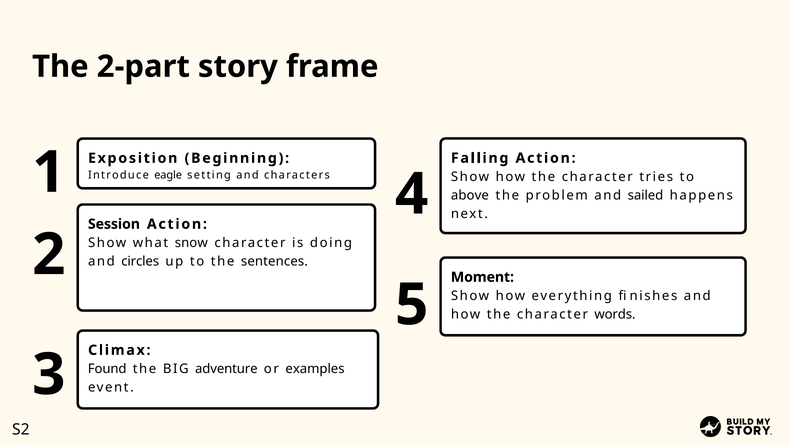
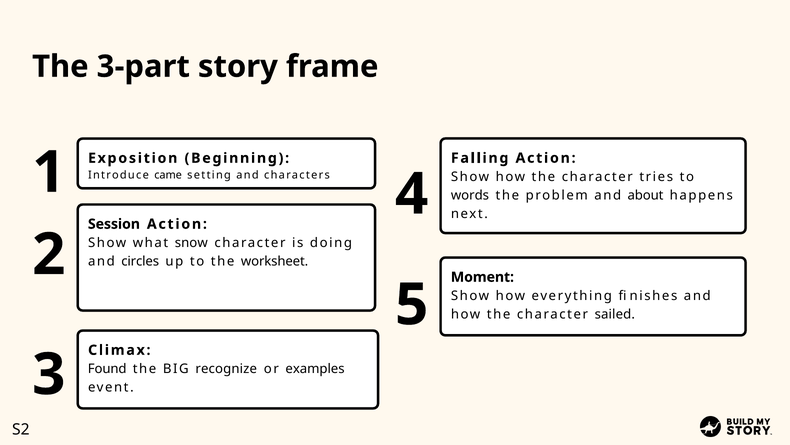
2-part: 2-part -> 3-part
eagle: eagle -> came
above: above -> words
sailed: sailed -> about
sentences: sentences -> worksheet
words: words -> sailed
adventure: adventure -> recognize
